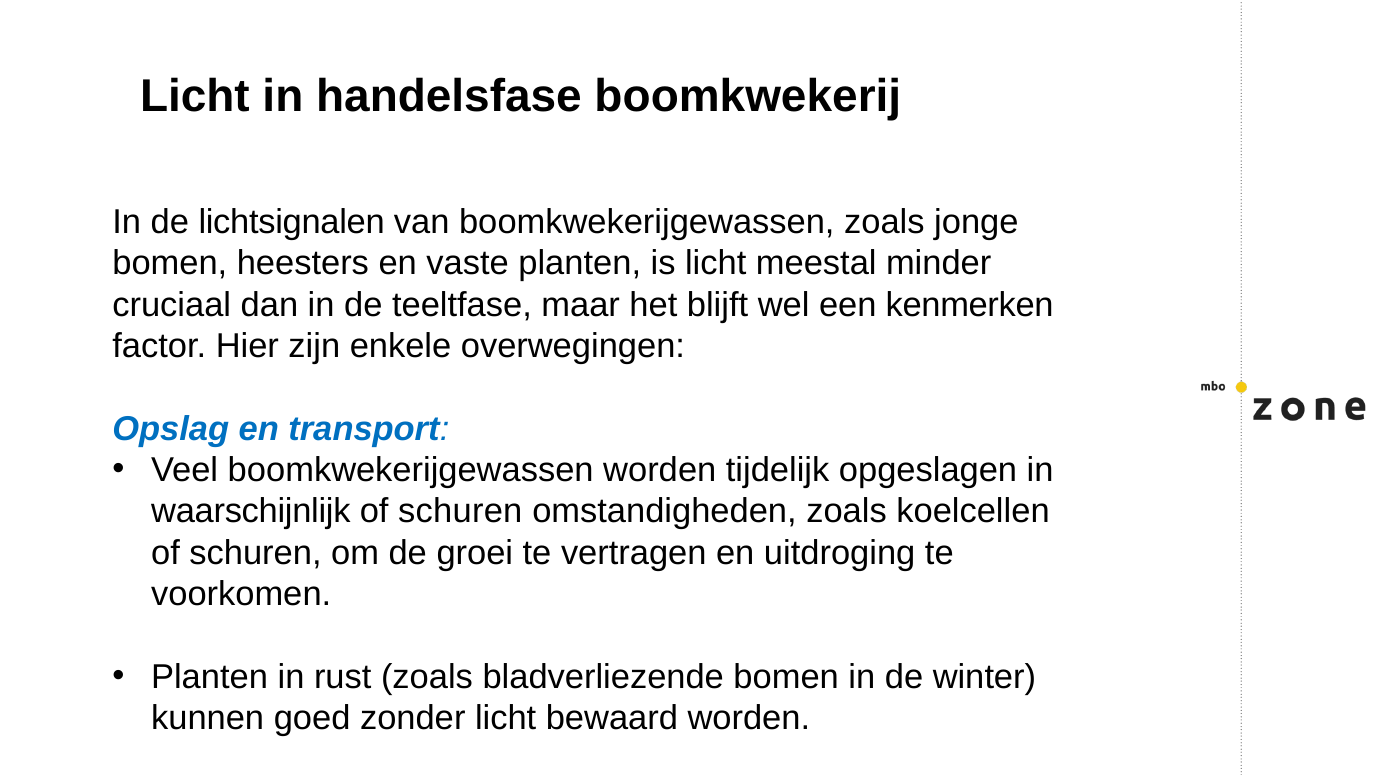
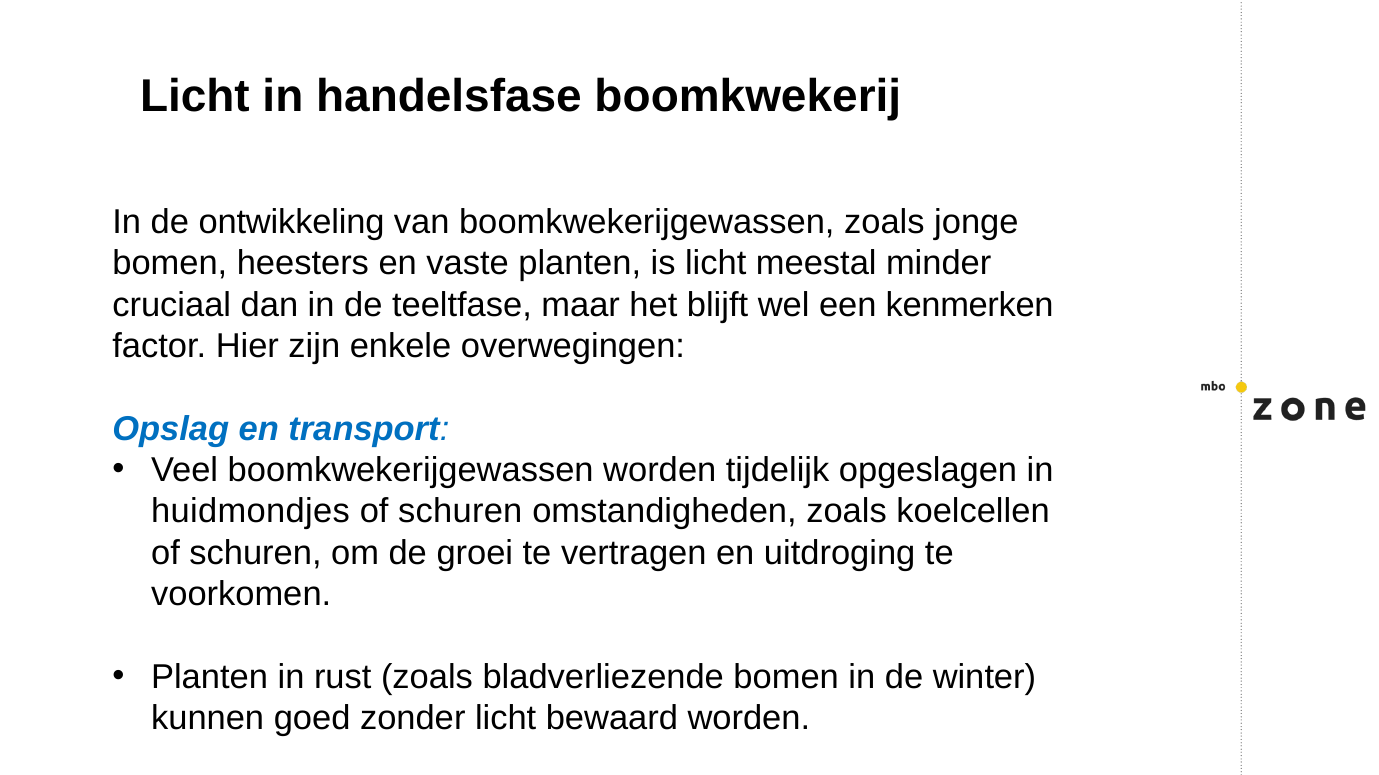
lichtsignalen: lichtsignalen -> ontwikkeling
waarschijnlijk: waarschijnlijk -> huidmondjes
